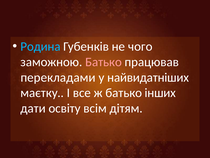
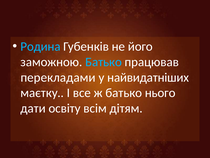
чого: чого -> його
Батько at (103, 62) colour: pink -> light blue
інших: інших -> нього
